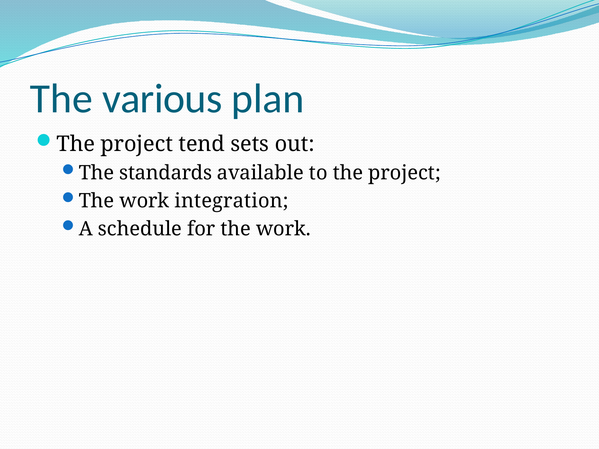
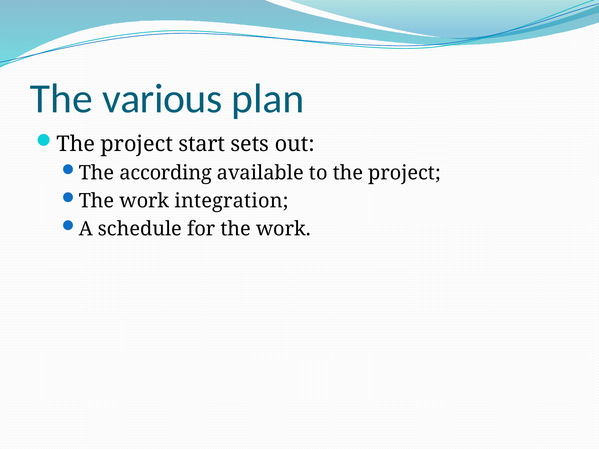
tend: tend -> start
standards: standards -> according
